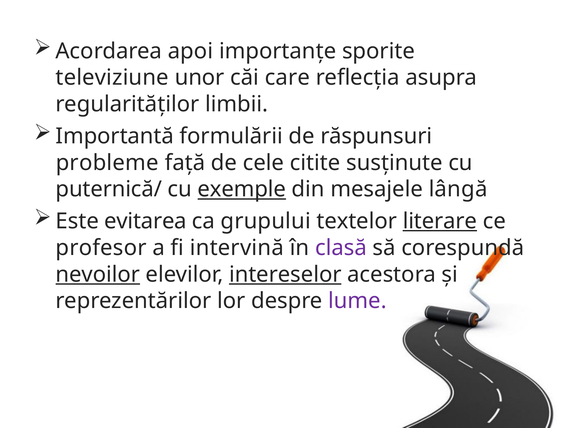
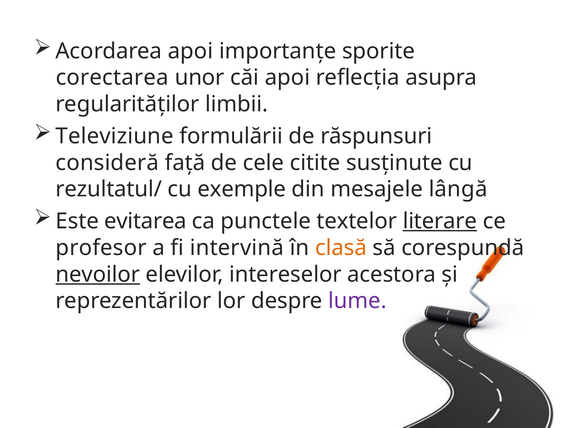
televiziune: televiziune -> corectarea
căi care: care -> apoi
Importantă: Importantă -> Televiziune
probleme: probleme -> consideră
puternică/: puternică/ -> rezultatul/
exemple underline: present -> none
grupului: grupului -> punctele
clasă colour: purple -> orange
intereselor underline: present -> none
